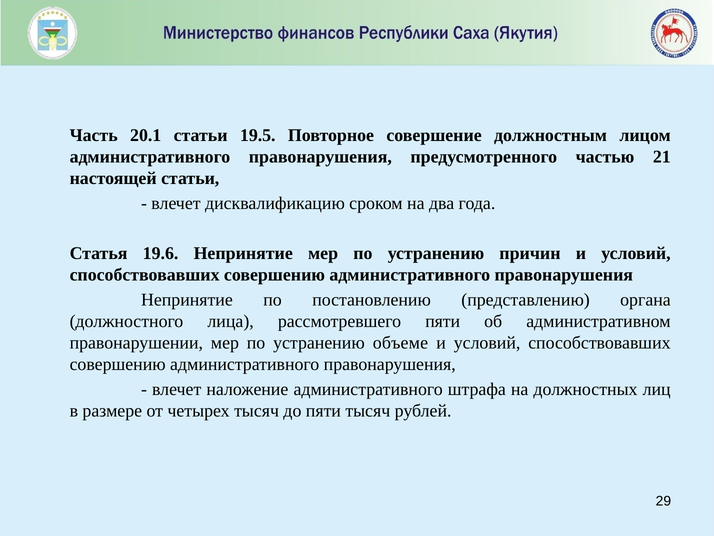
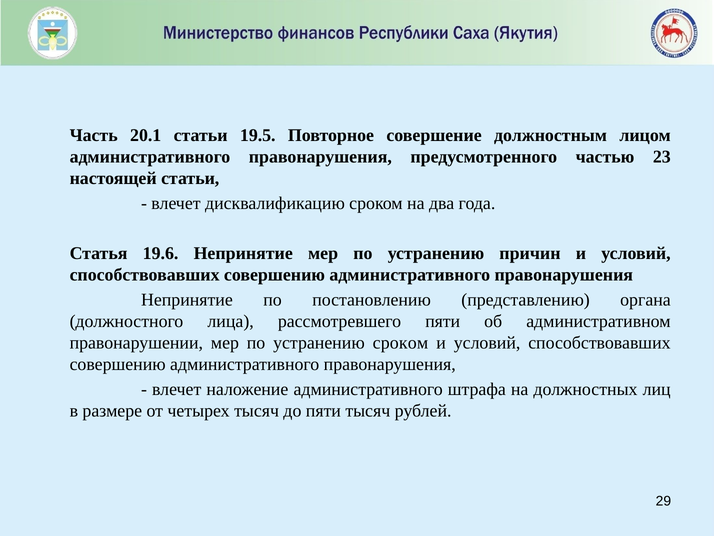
21: 21 -> 23
устранению объеме: объеме -> сроком
